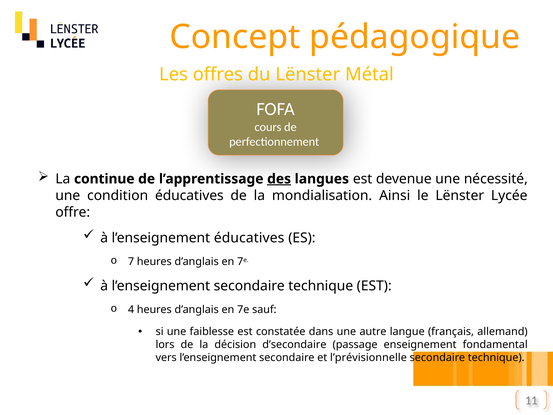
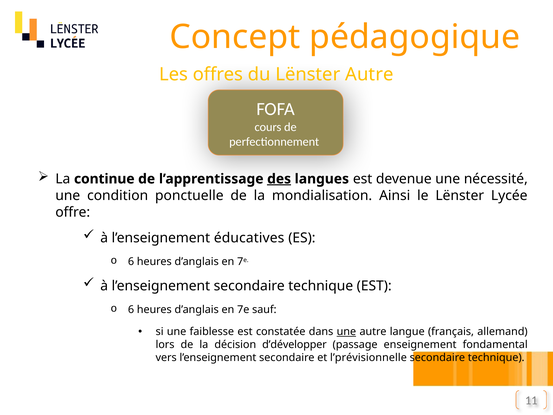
Lënster Métal: Métal -> Autre
condition éducatives: éducatives -> ponctuelle
7 at (131, 262): 7 -> 6
4 at (131, 309): 4 -> 6
une at (346, 332) underline: none -> present
d’secondaire: d’secondaire -> d’développer
